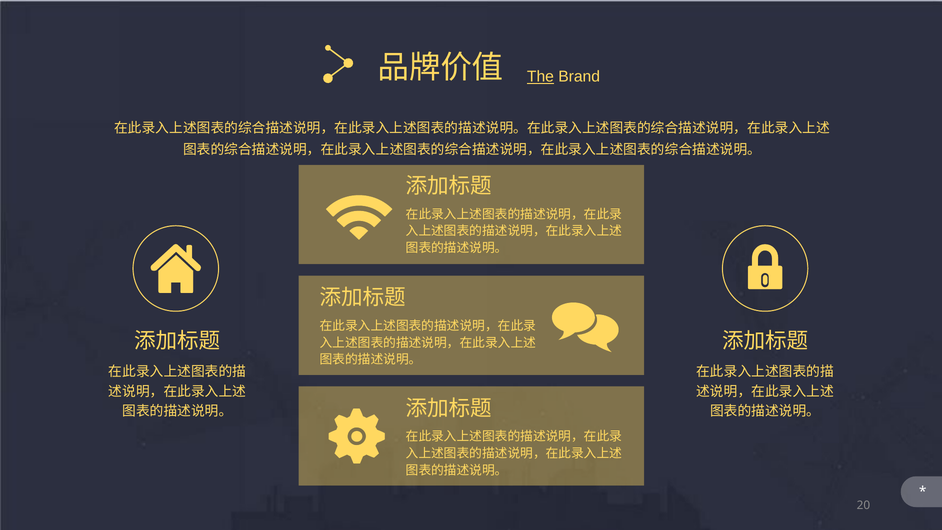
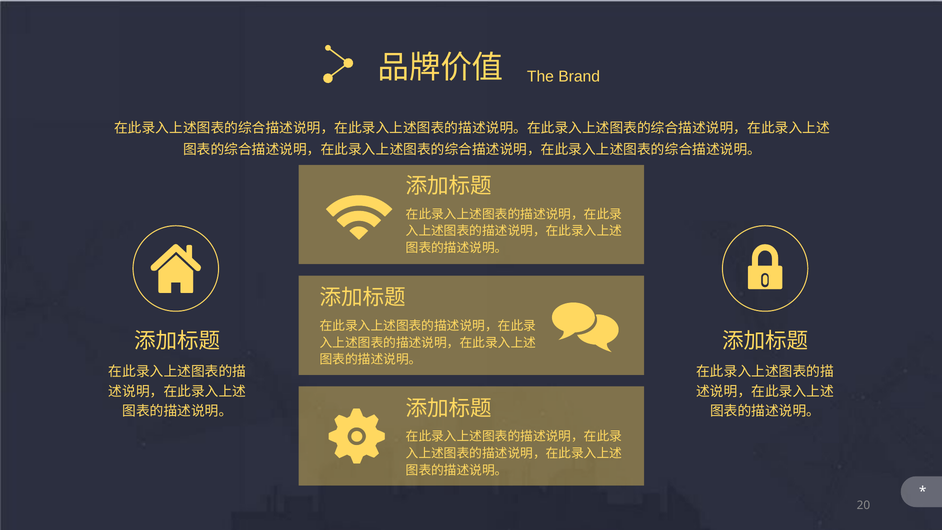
The underline: present -> none
